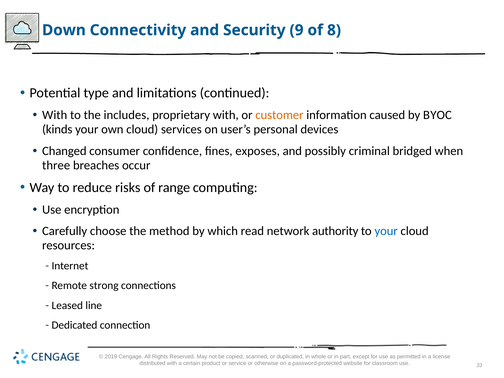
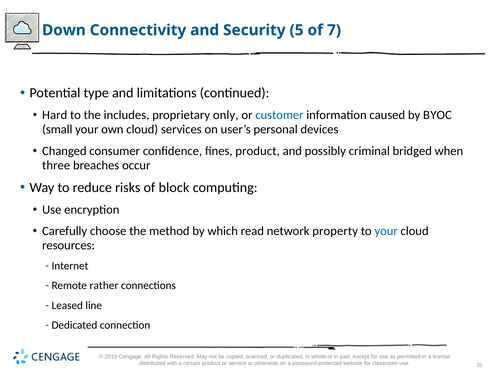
9: 9 -> 5
8: 8 -> 7
With at (55, 115): With -> Hard
proprietary with: with -> only
customer colour: orange -> blue
kinds: kinds -> small
fines exposes: exposes -> product
range: range -> block
authority: authority -> property
strong: strong -> rather
